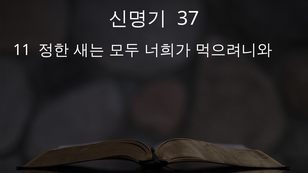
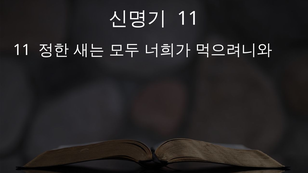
37 at (188, 19): 37 -> 11
